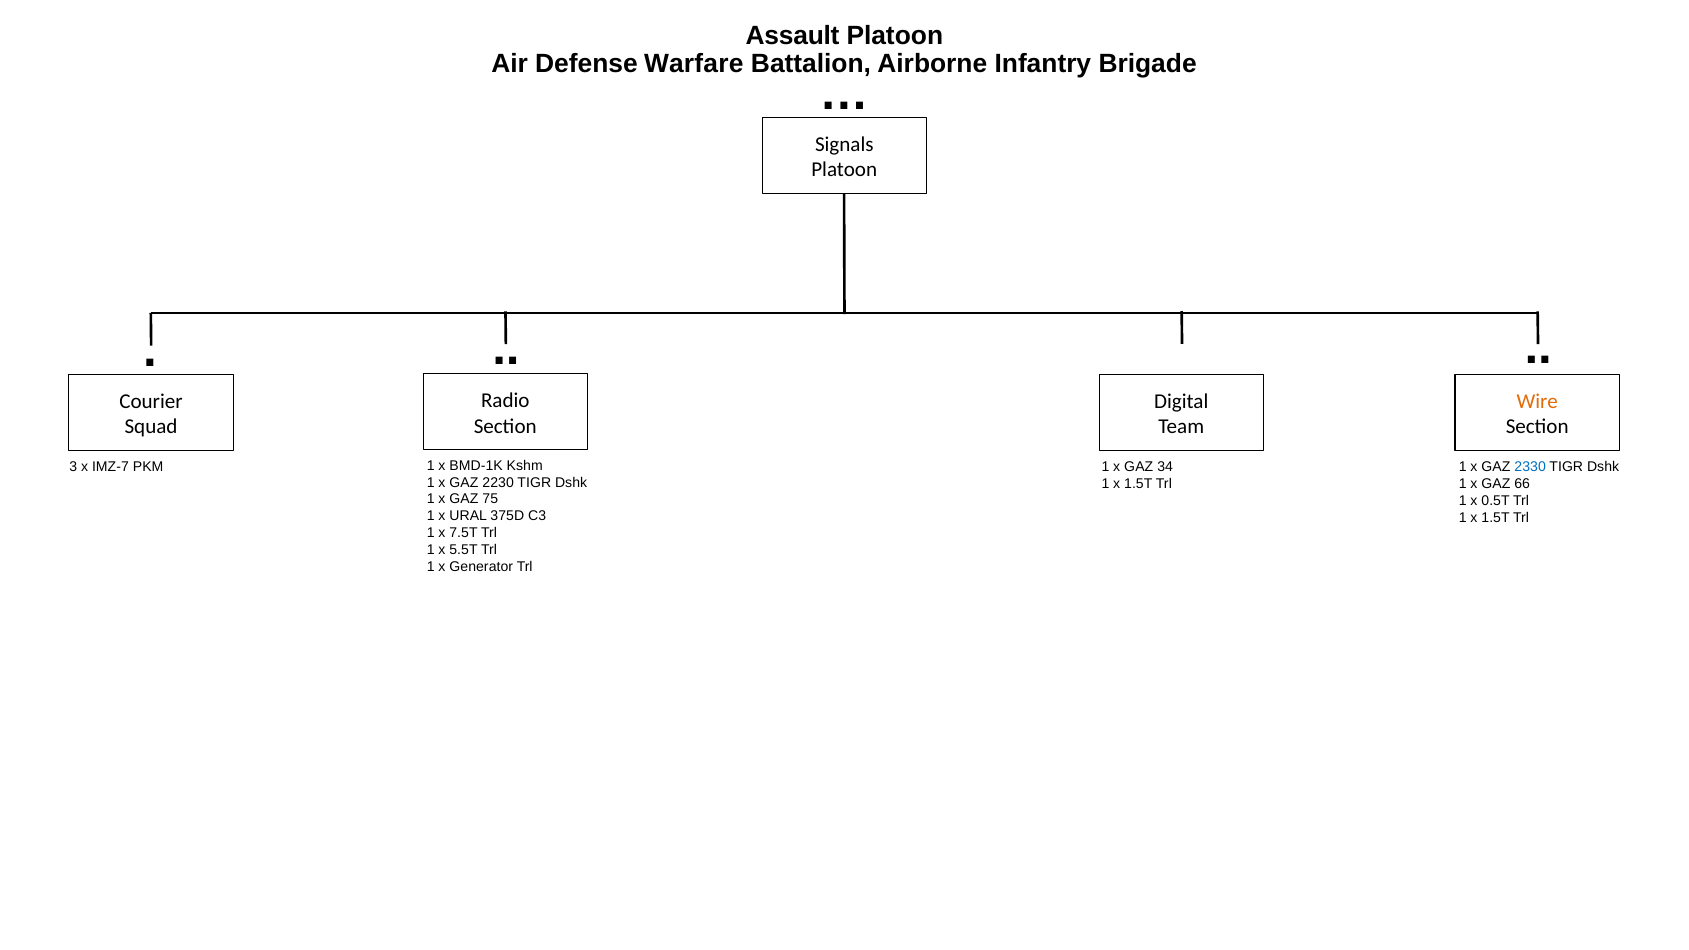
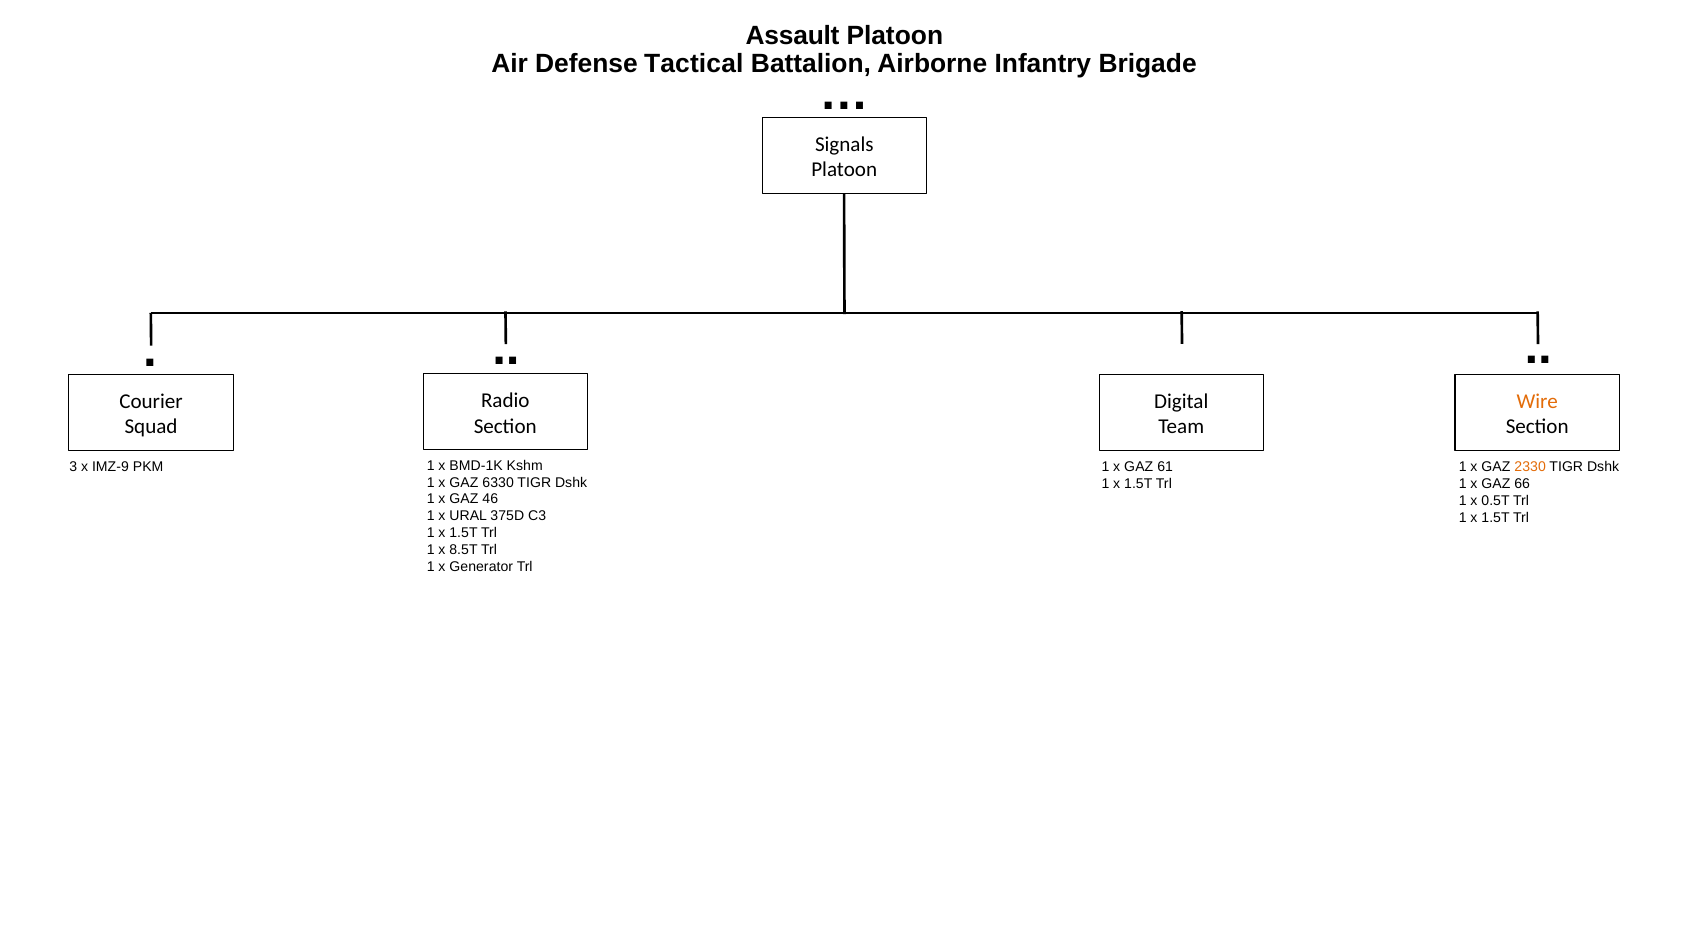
Warfare: Warfare -> Tactical
IMZ-7: IMZ-7 -> IMZ-9
34: 34 -> 61
2330 colour: blue -> orange
2230: 2230 -> 6330
75: 75 -> 46
7.5T at (463, 533): 7.5T -> 1.5T
5.5T: 5.5T -> 8.5T
